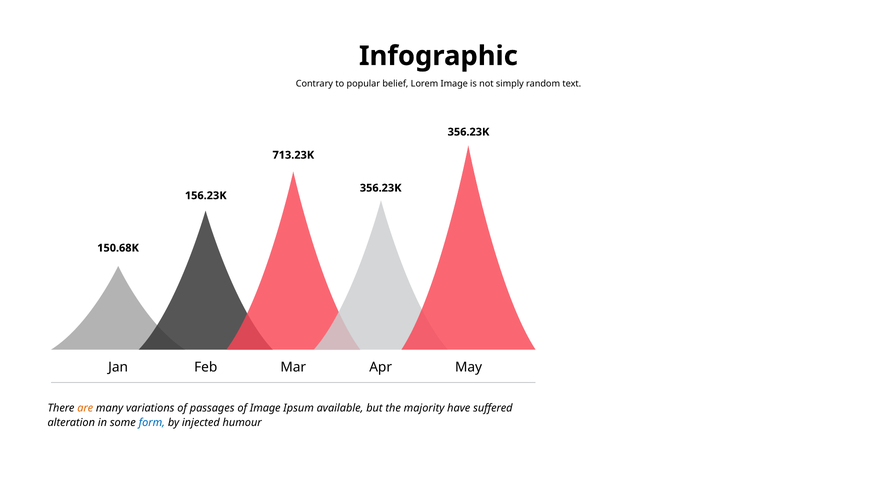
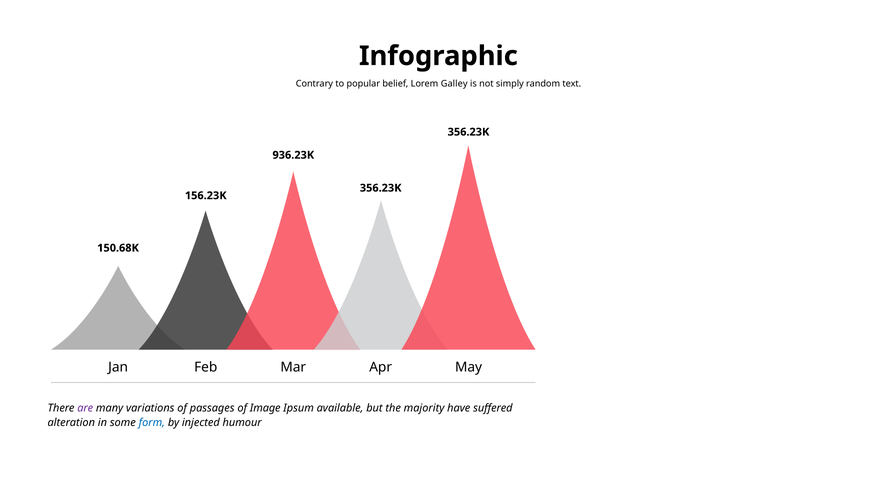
Lorem Image: Image -> Galley
713.23K: 713.23K -> 936.23K
are colour: orange -> purple
